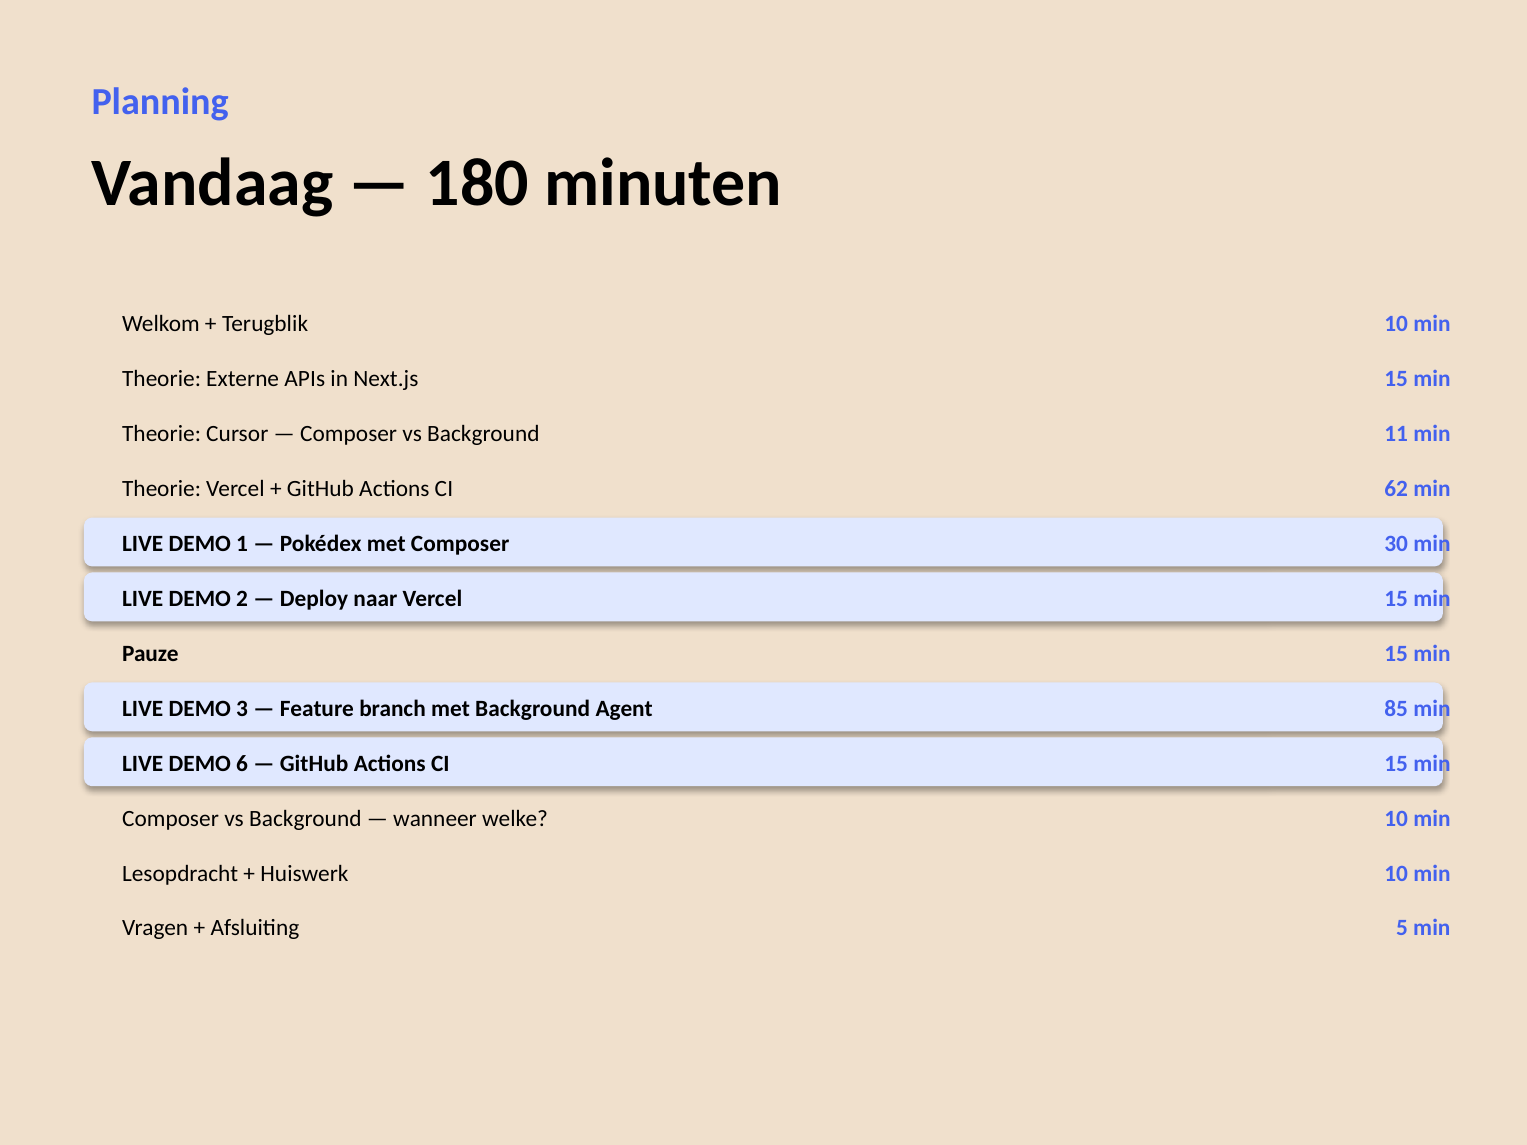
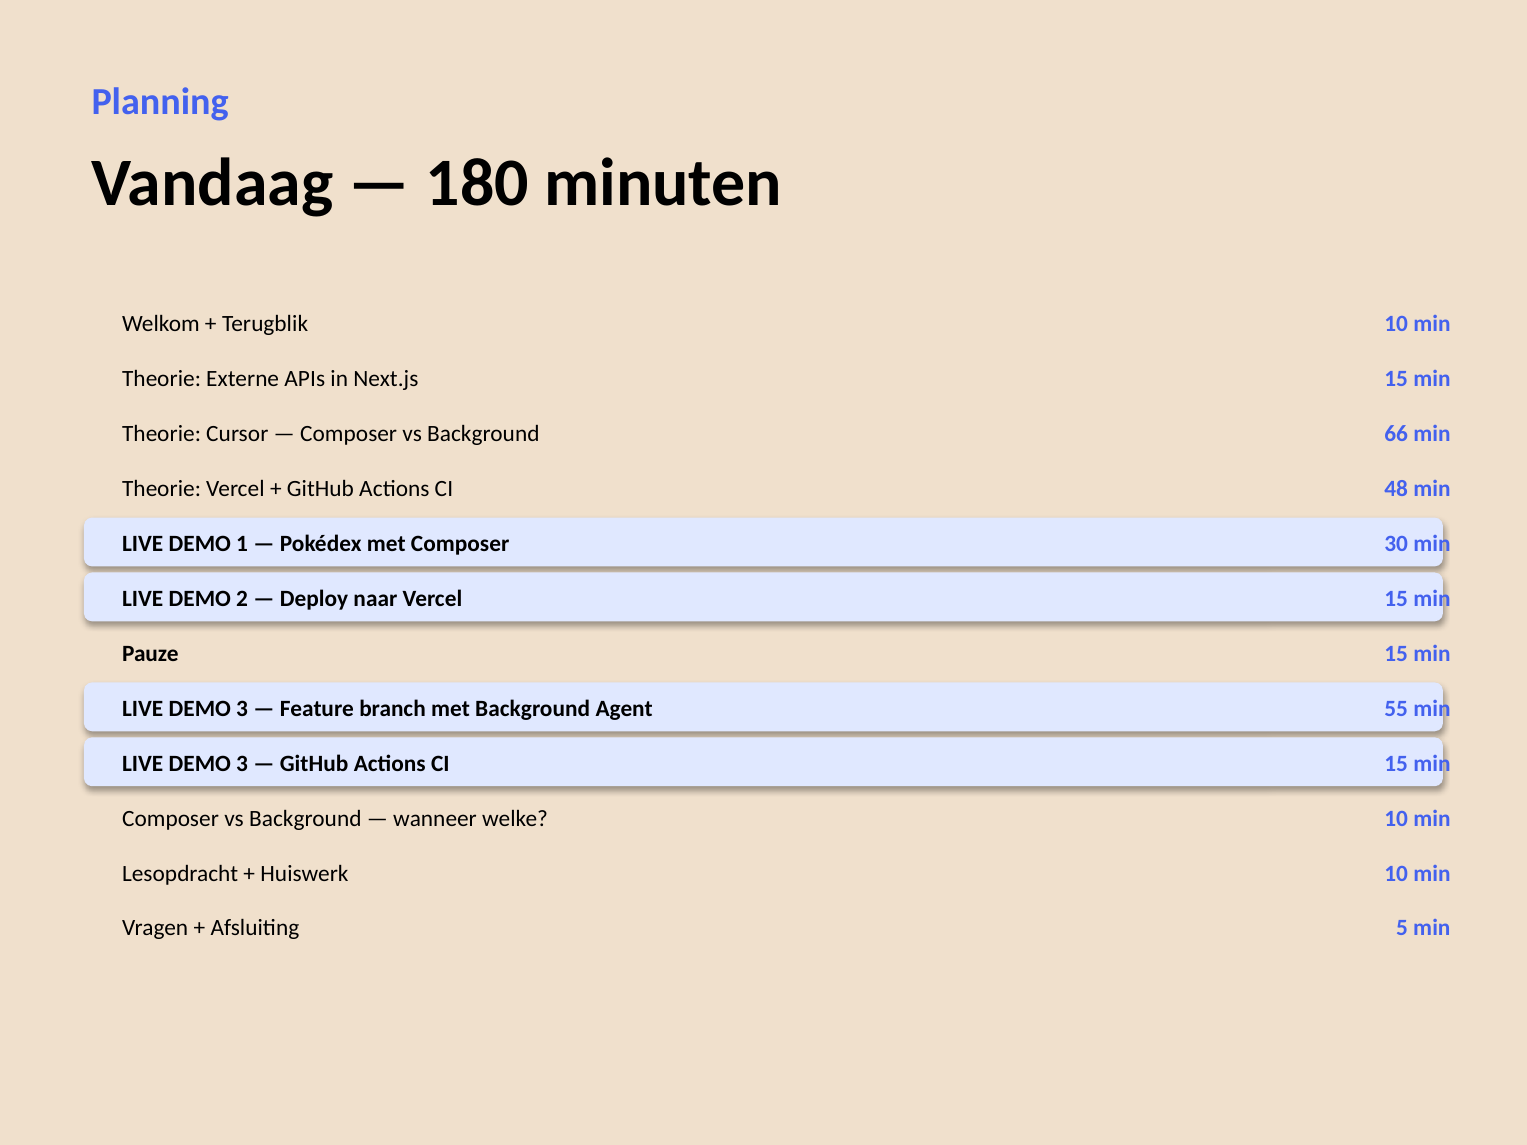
11: 11 -> 66
62: 62 -> 48
85: 85 -> 55
6 at (242, 764): 6 -> 3
